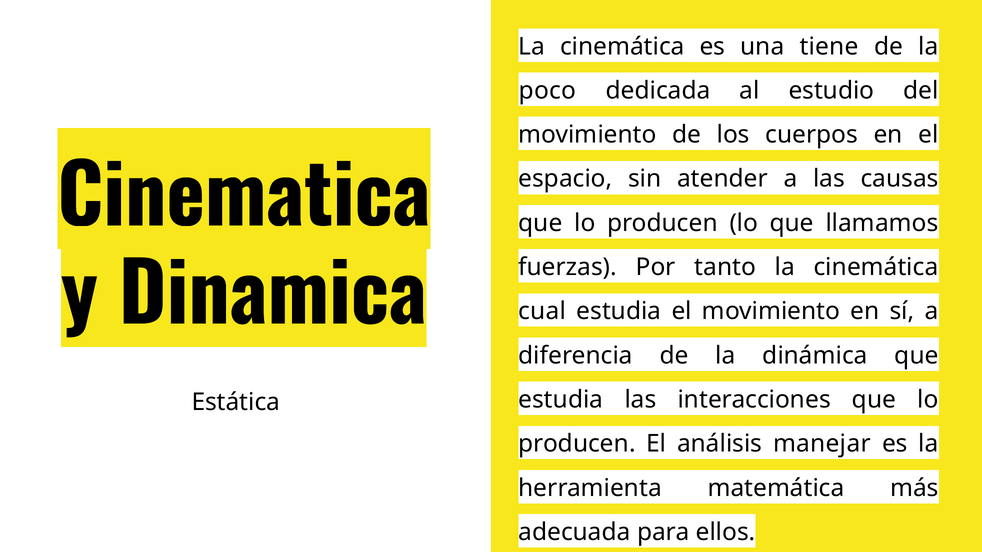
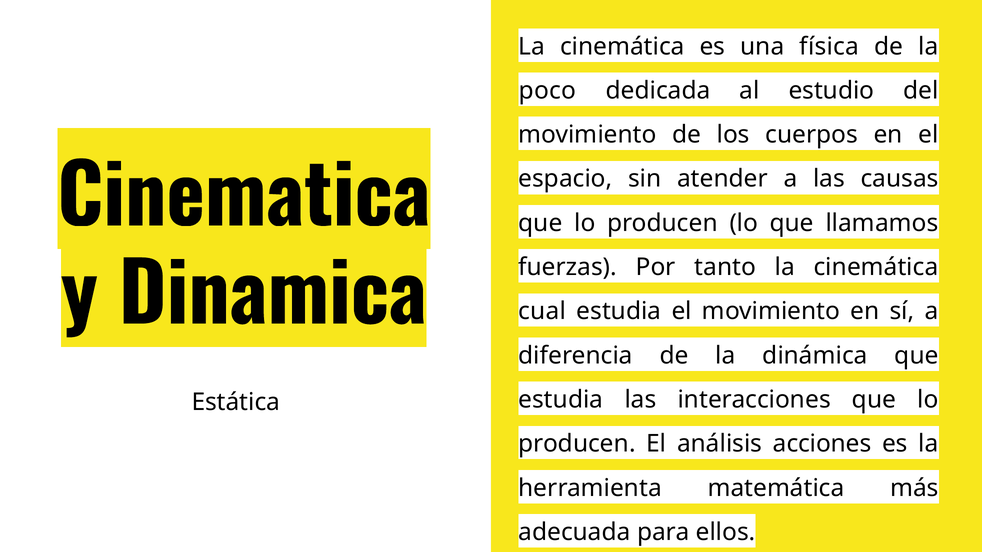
tiene: tiene -> física
manejar: manejar -> acciones
